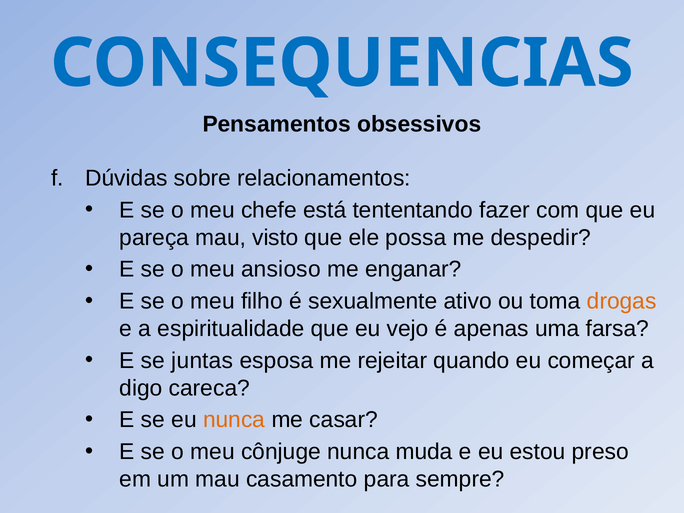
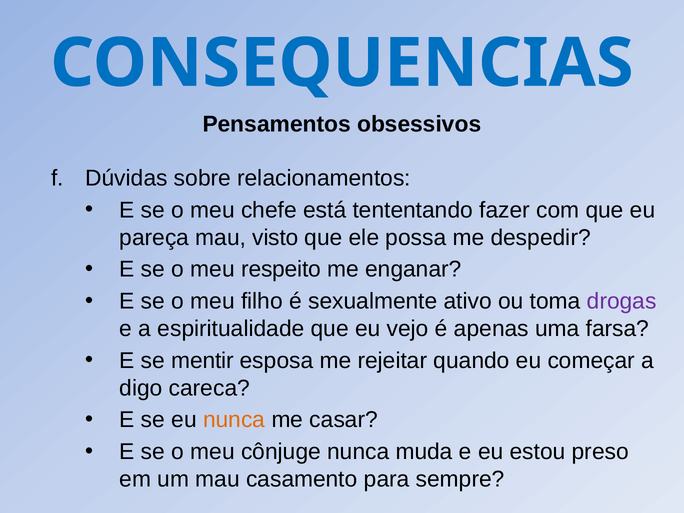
ansioso: ansioso -> respeito
drogas colour: orange -> purple
juntas: juntas -> mentir
